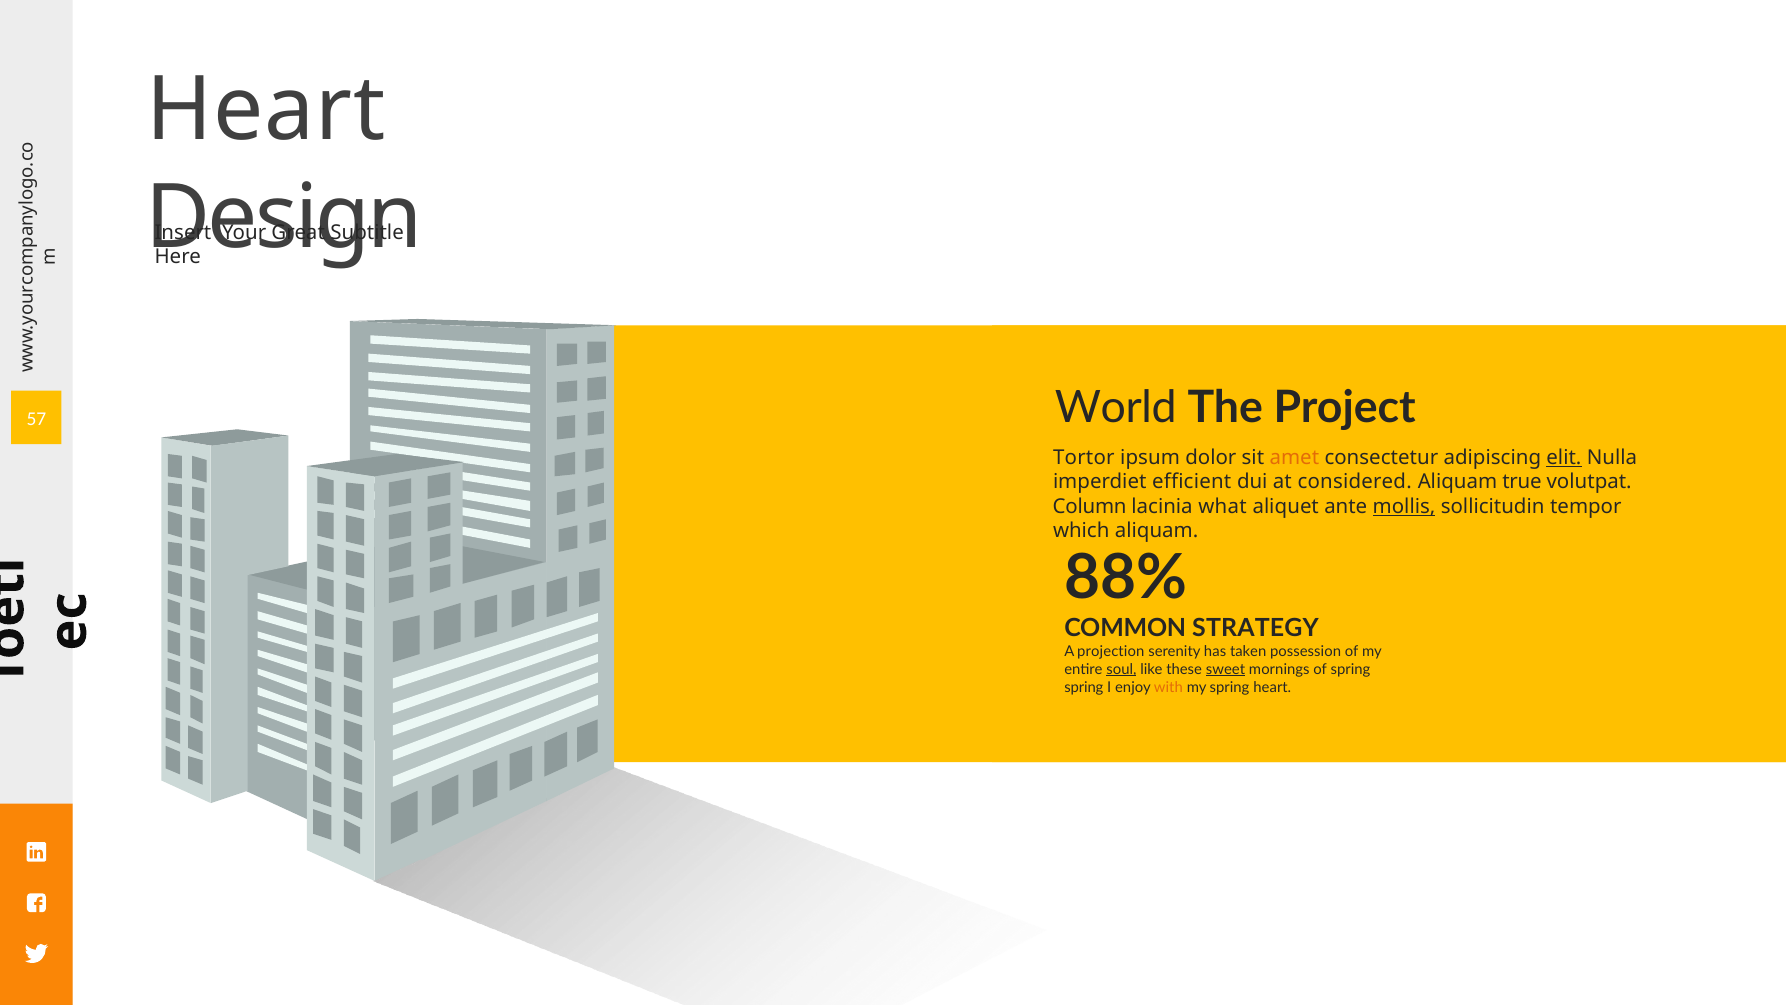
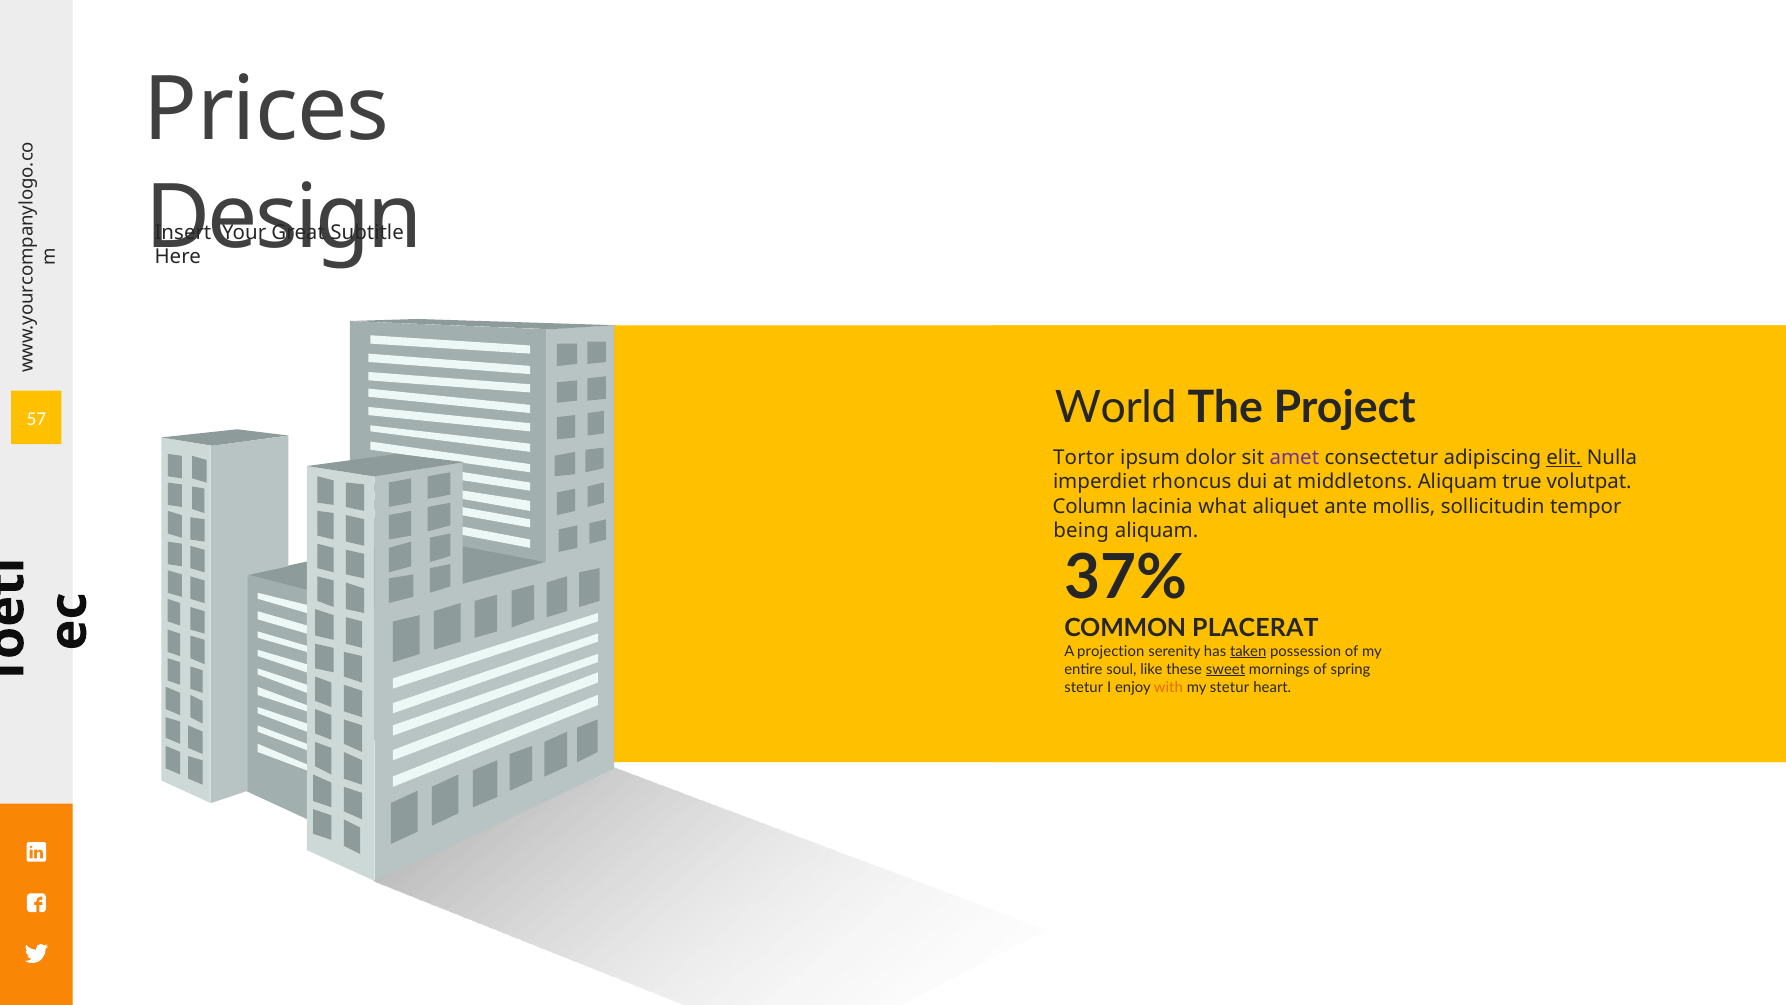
Heart at (266, 110): Heart -> Prices
amet colour: orange -> purple
efficient: efficient -> rhoncus
considered: considered -> middletons
mollis underline: present -> none
which: which -> being
88%: 88% -> 37%
STRATEGY: STRATEGY -> PLACERAT
taken underline: none -> present
soul underline: present -> none
spring at (1084, 687): spring -> stetur
my spring: spring -> stetur
